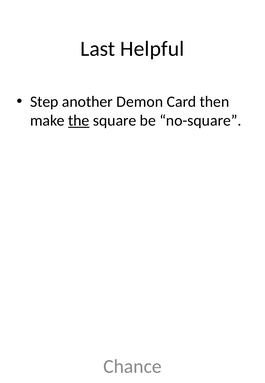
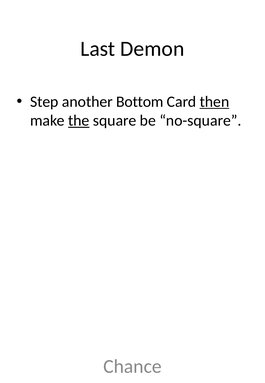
Helpful: Helpful -> Demon
Demon: Demon -> Bottom
then underline: none -> present
